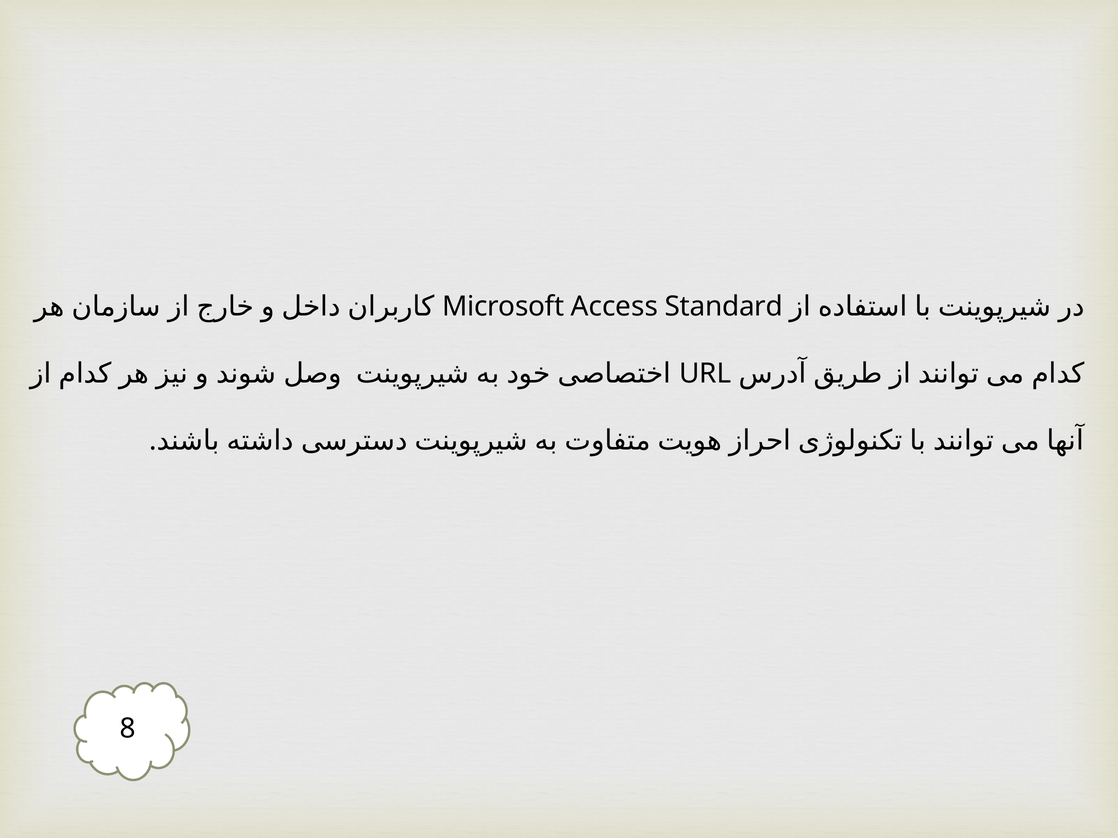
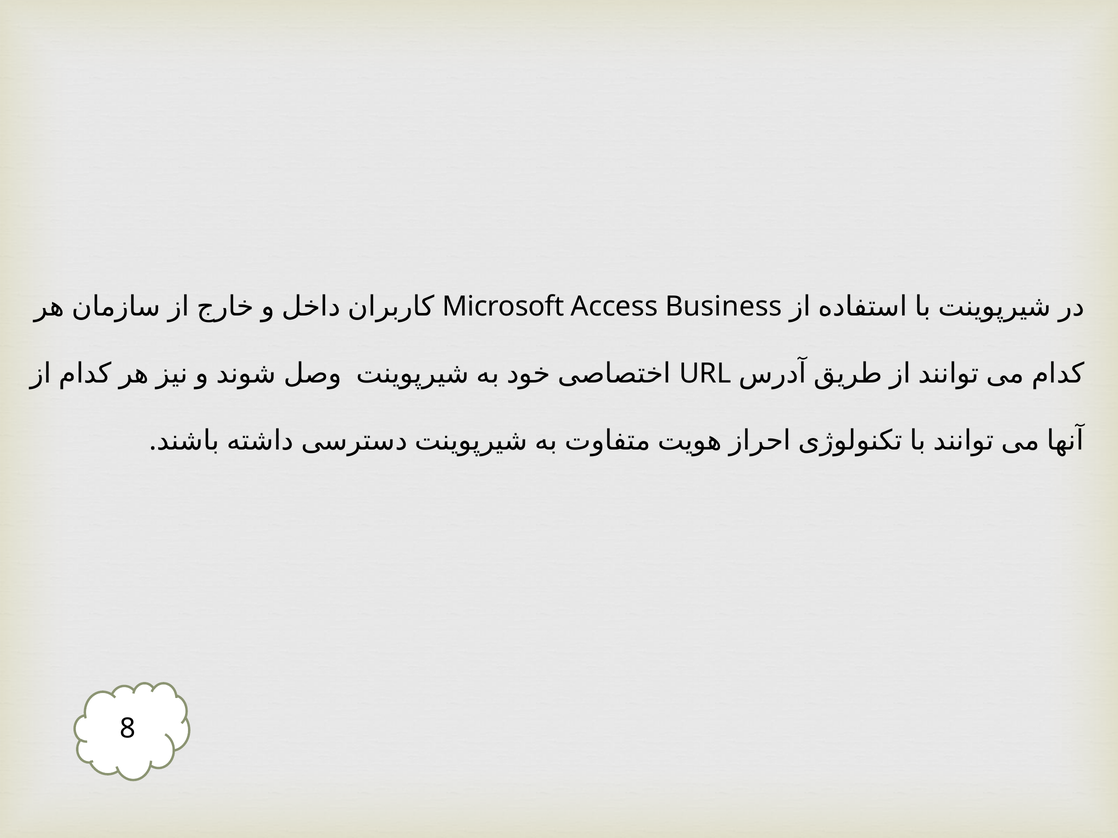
Standard: Standard -> Business
